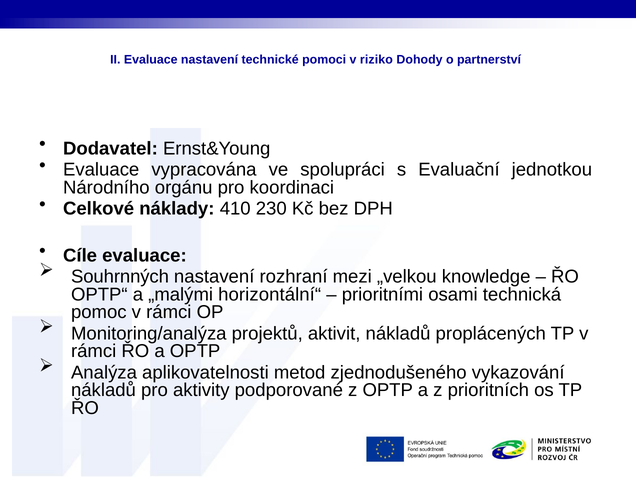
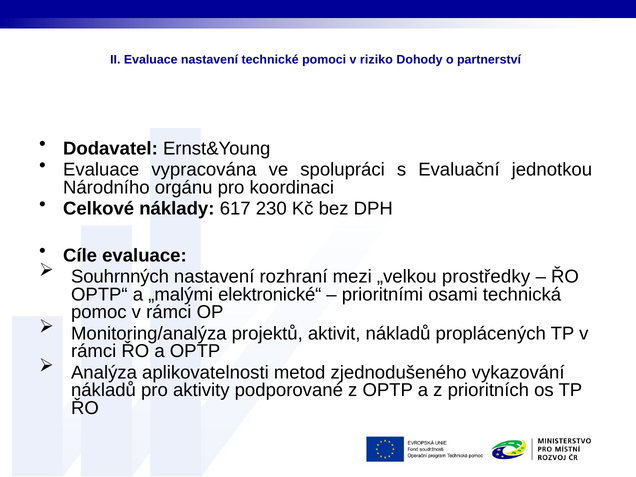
410: 410 -> 617
knowledge: knowledge -> prostředky
horizontální“: horizontální“ -> elektronické“
